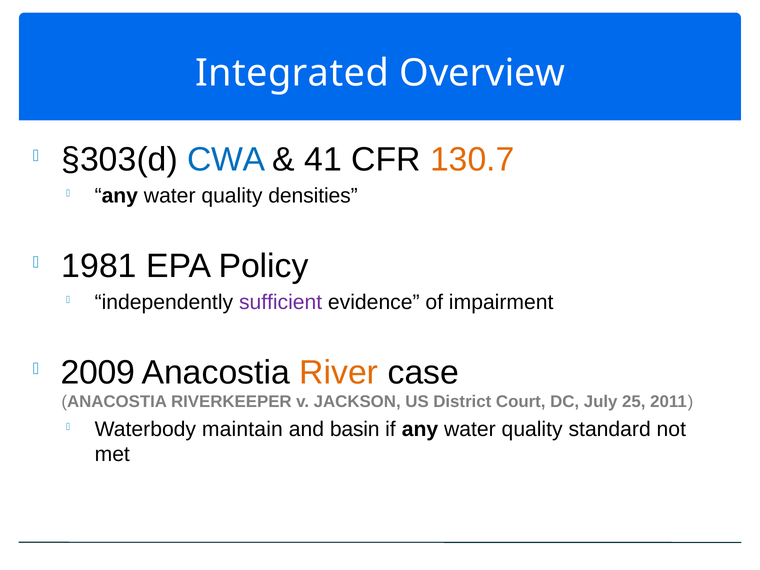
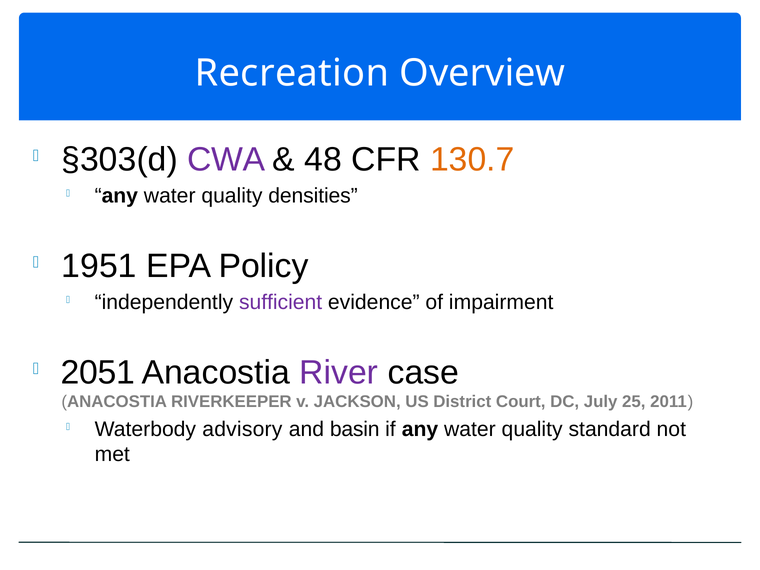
Integrated: Integrated -> Recreation
CWA colour: blue -> purple
41: 41 -> 48
1981: 1981 -> 1951
2009: 2009 -> 2051
River colour: orange -> purple
maintain: maintain -> advisory
